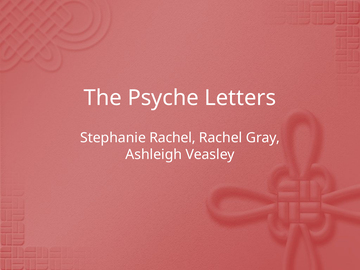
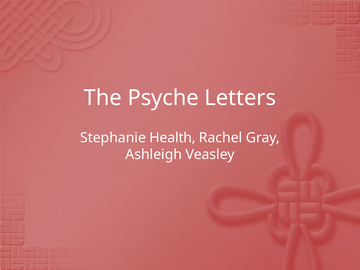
Stephanie Rachel: Rachel -> Health
